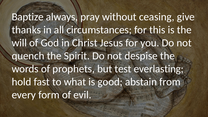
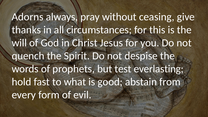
Baptize: Baptize -> Adorns
